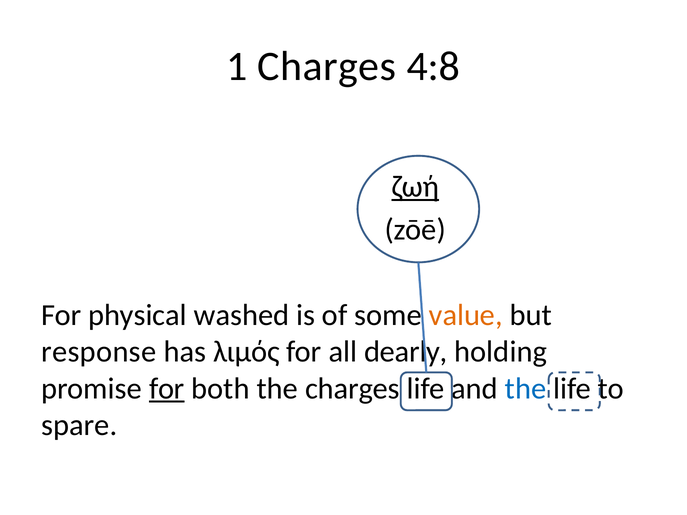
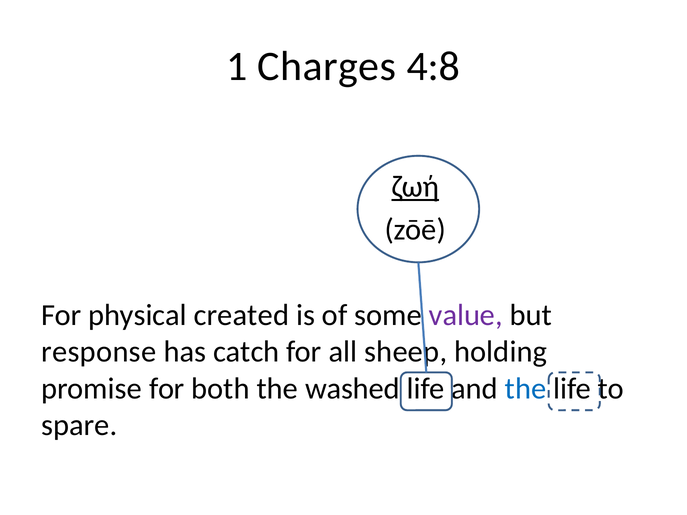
washed: washed -> created
value colour: orange -> purple
λιμός: λιμός -> catch
dearly: dearly -> sheep
for at (167, 389) underline: present -> none
the charges: charges -> washed
